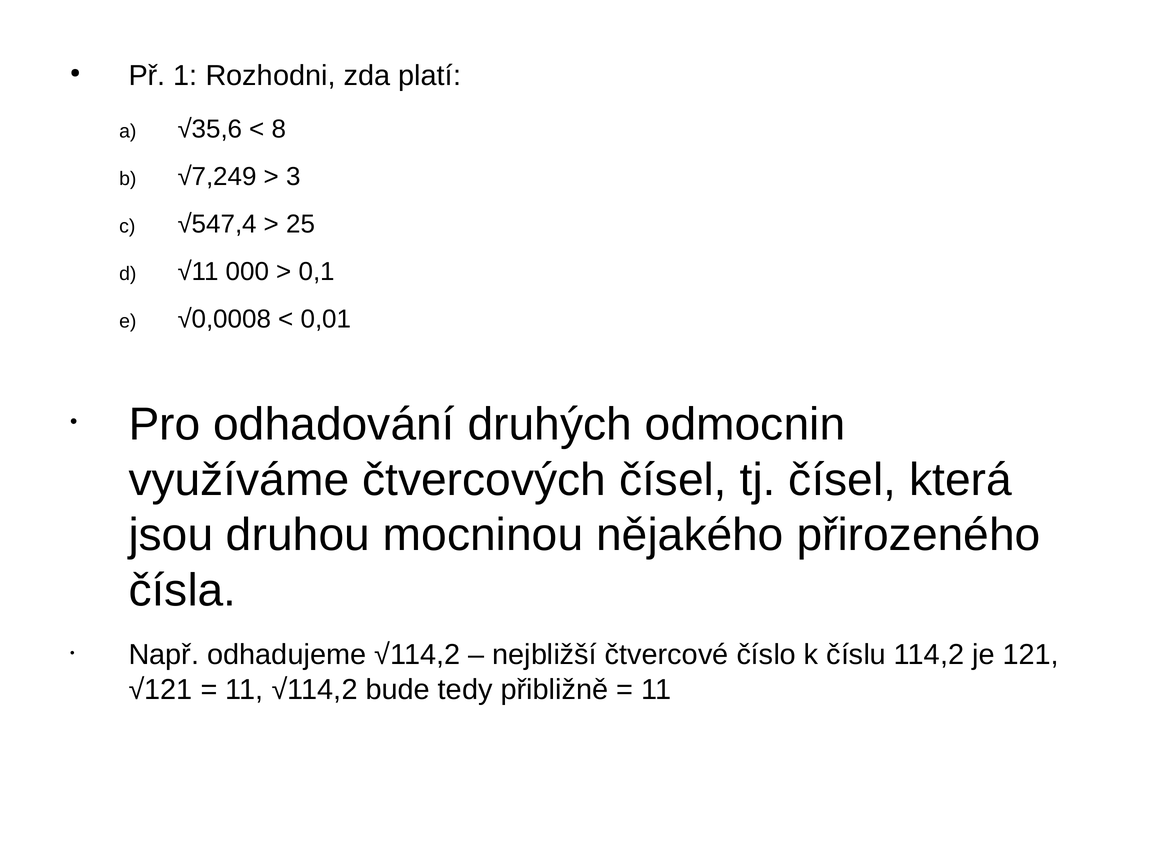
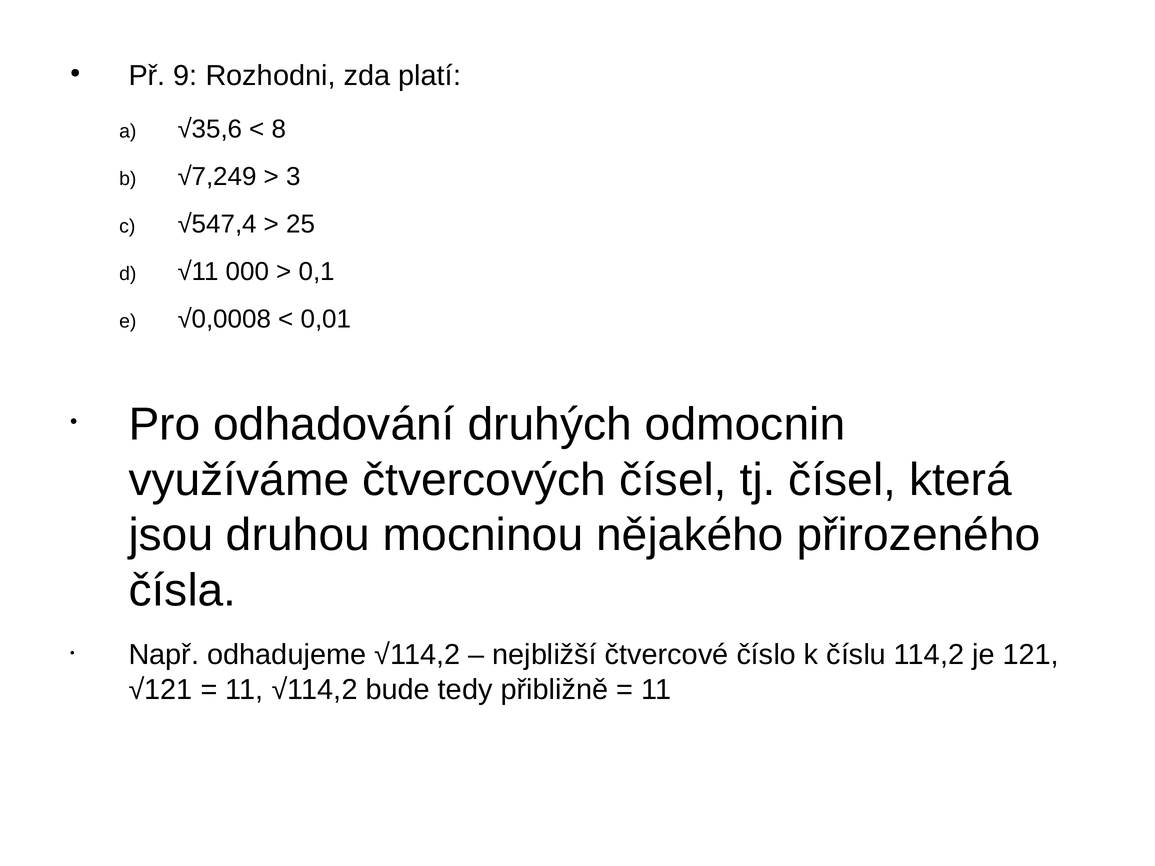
1: 1 -> 9
